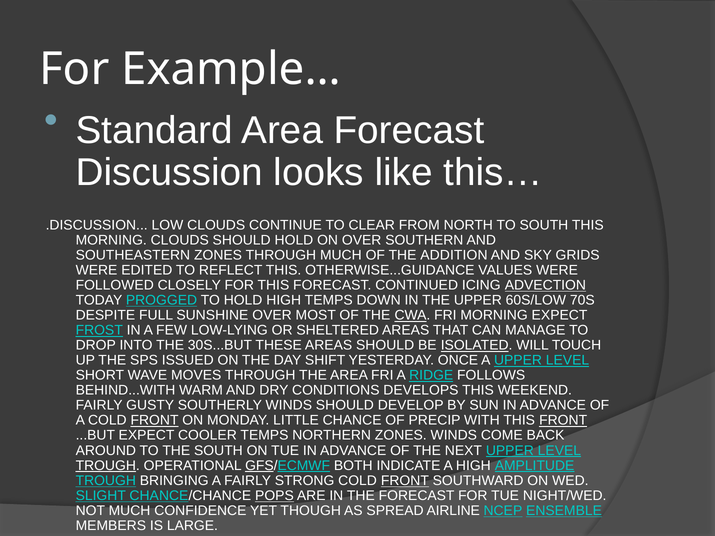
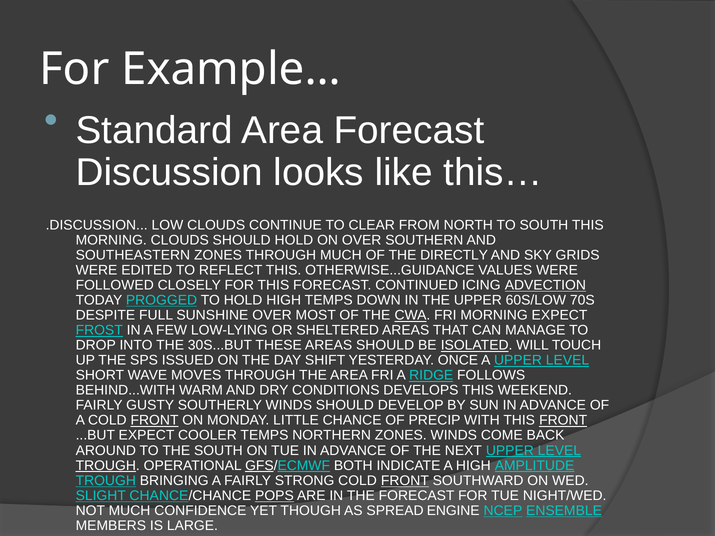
ADDITION: ADDITION -> DIRECTLY
AIRLINE: AIRLINE -> ENGINE
